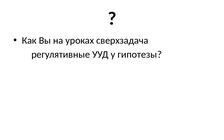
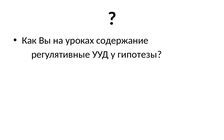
сверхзадача: сверхзадача -> содержание
